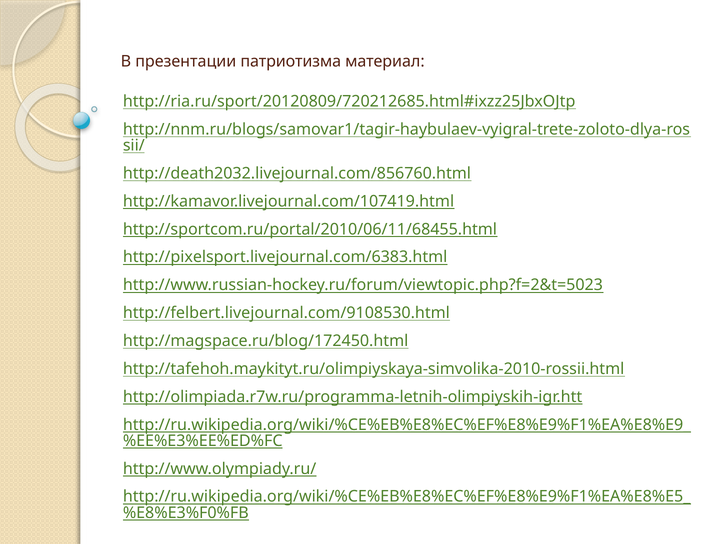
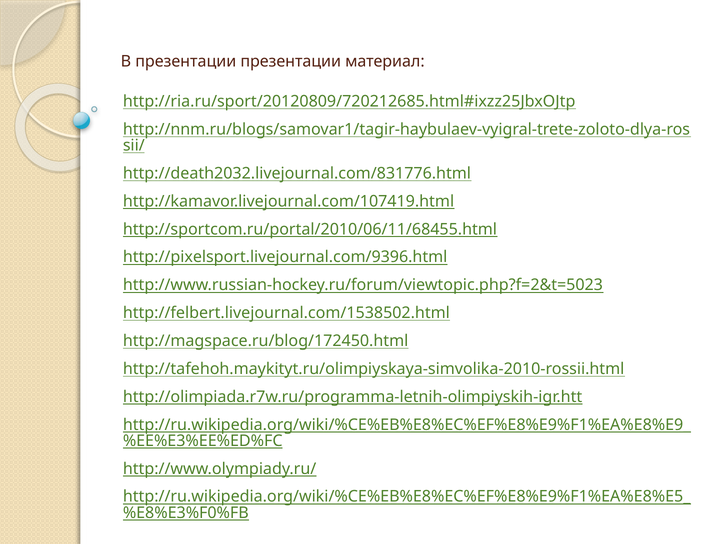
презентации патриотизма: патриотизма -> презентации
http://death2032.livejournal.com/856760.html: http://death2032.livejournal.com/856760.html -> http://death2032.livejournal.com/831776.html
http://pixelsport.livejournal.com/6383.html: http://pixelsport.livejournal.com/6383.html -> http://pixelsport.livejournal.com/9396.html
http://felbert.livejournal.com/9108530.html: http://felbert.livejournal.com/9108530.html -> http://felbert.livejournal.com/1538502.html
